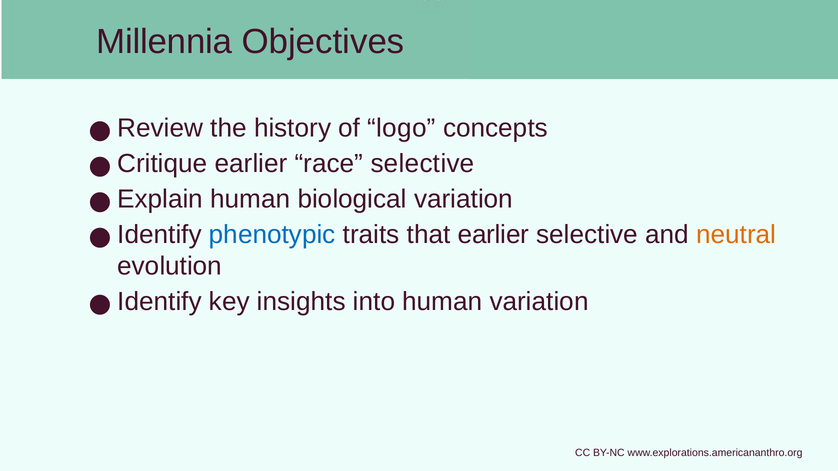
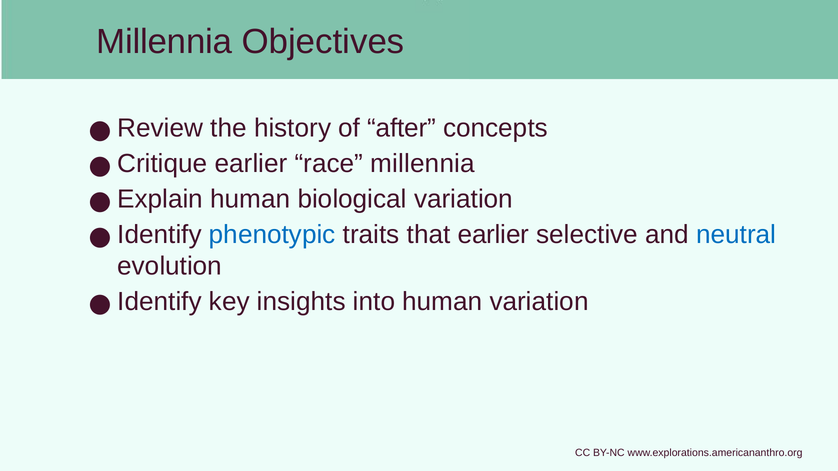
logo: logo -> after
race selective: selective -> millennia
neutral colour: orange -> blue
